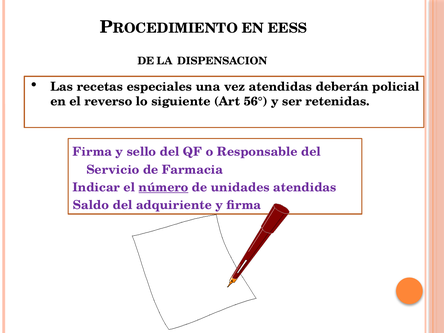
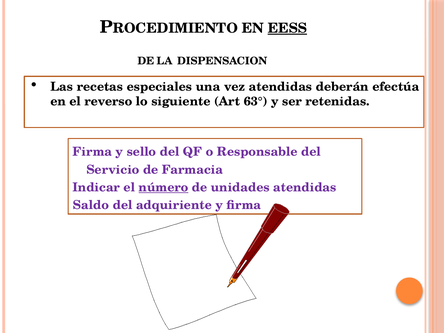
EESS underline: none -> present
policial: policial -> efectúa
56°: 56° -> 63°
